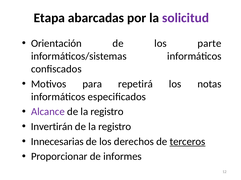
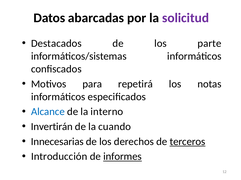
Etapa: Etapa -> Datos
Orientación: Orientación -> Destacados
Alcance colour: purple -> blue
registro at (107, 112): registro -> interno
registro at (115, 127): registro -> cuando
Proporcionar: Proporcionar -> Introducción
informes underline: none -> present
